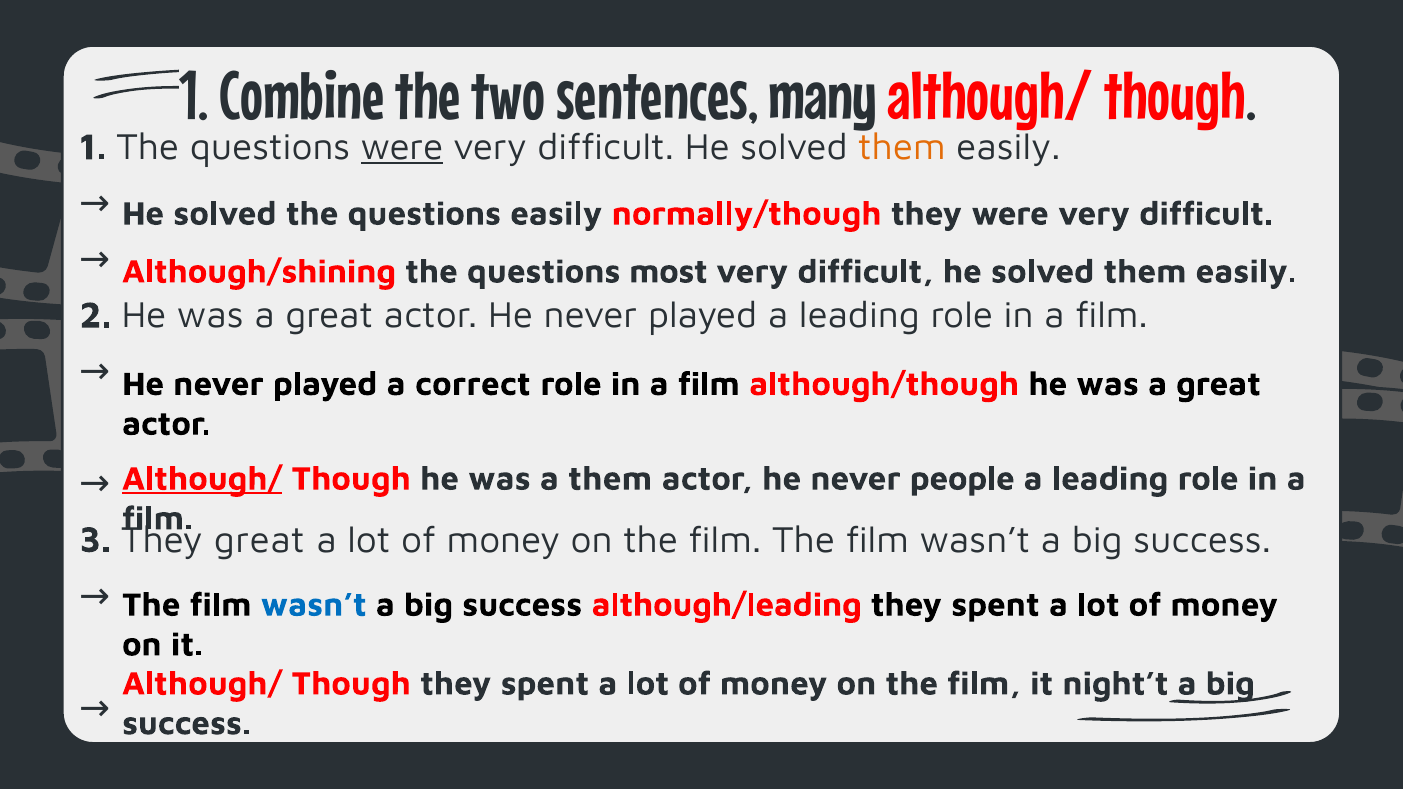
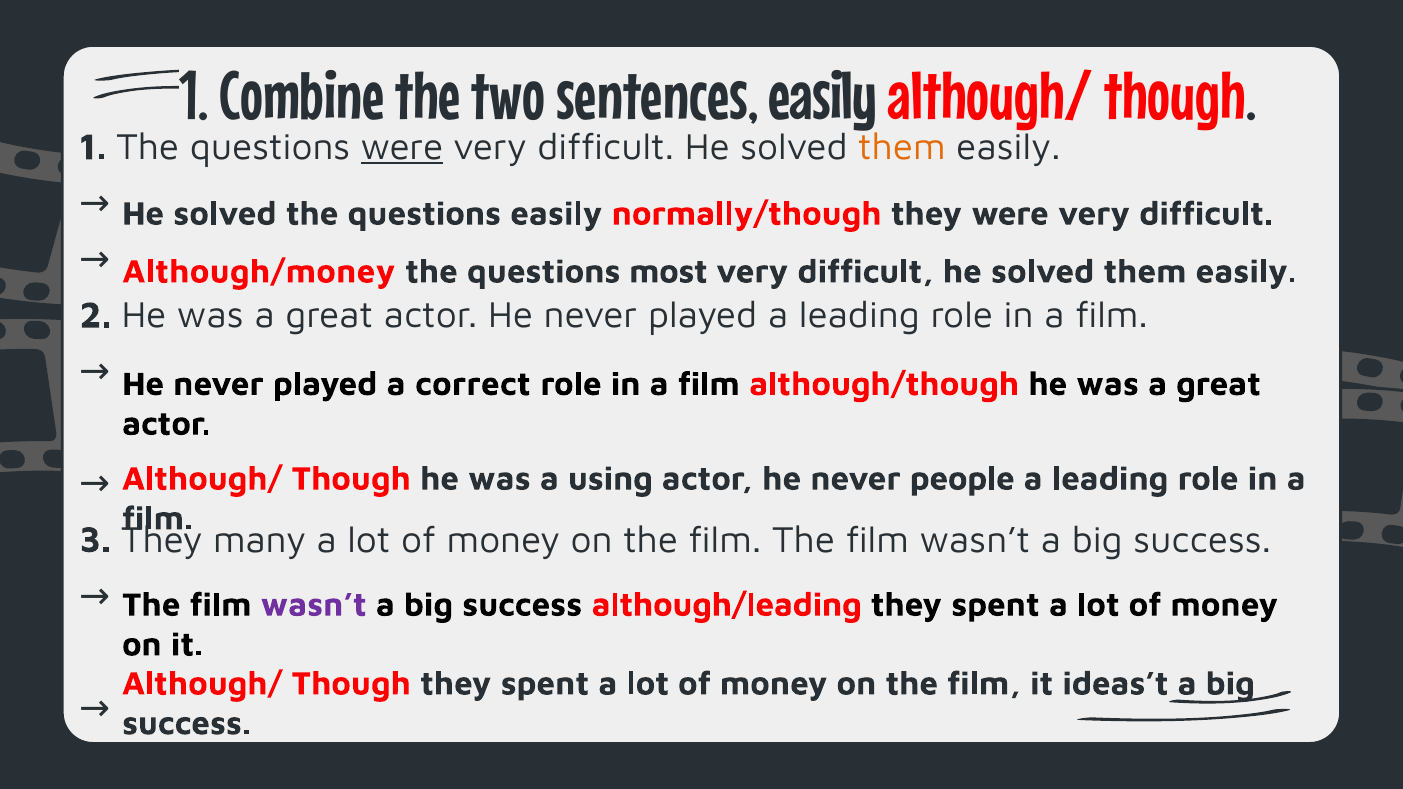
sentences many: many -> easily
Although/shining: Although/shining -> Although/money
Although/ at (202, 479) underline: present -> none
a them: them -> using
great at (259, 540): great -> many
wasn’t at (314, 605) colour: blue -> purple
night’t: night’t -> ideas’t
